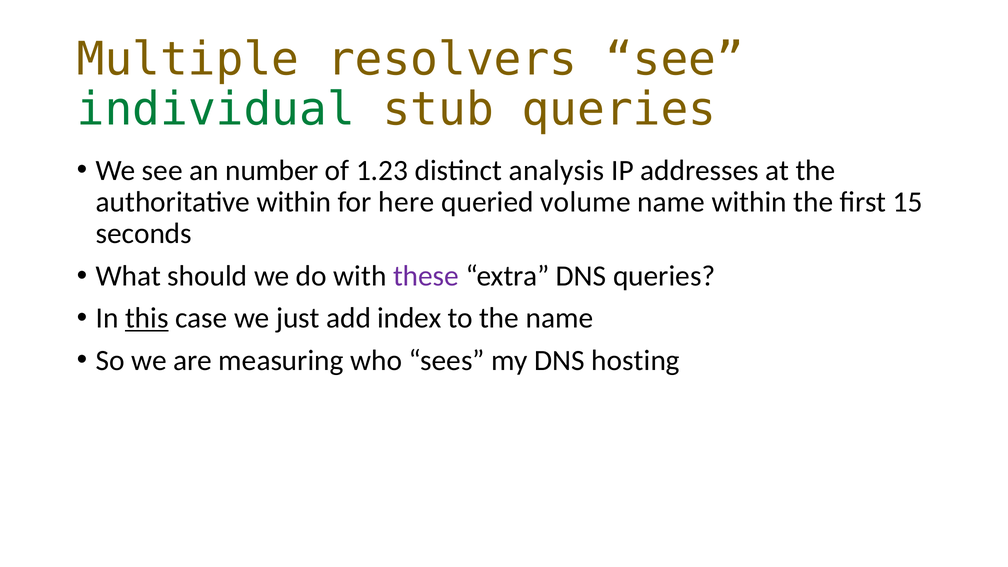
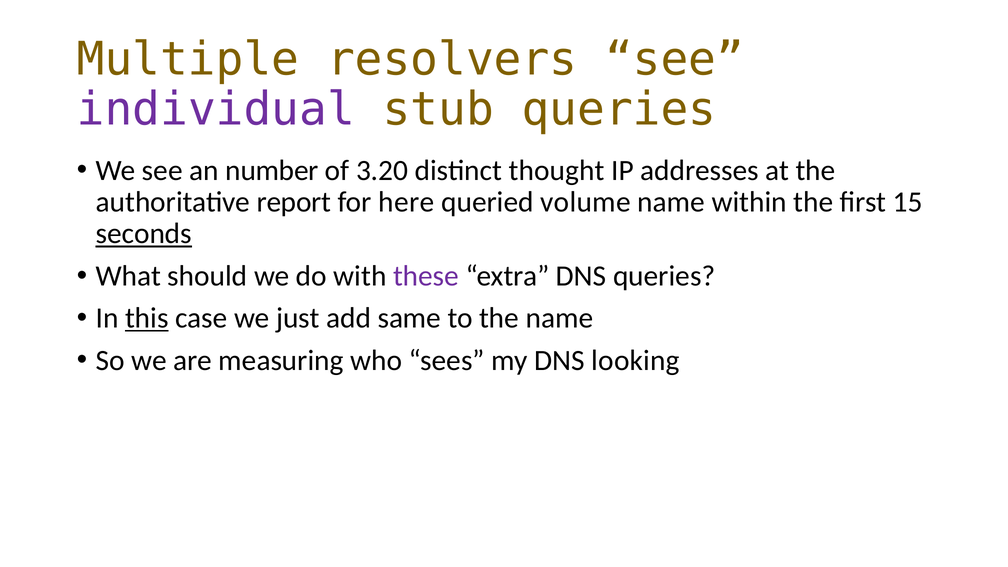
individual colour: green -> purple
1.23: 1.23 -> 3.20
analysis: analysis -> thought
authoritative within: within -> report
seconds underline: none -> present
index: index -> same
hosting: hosting -> looking
